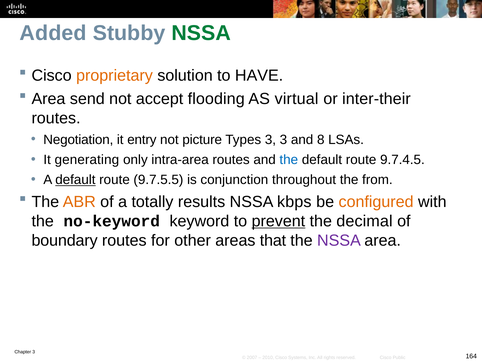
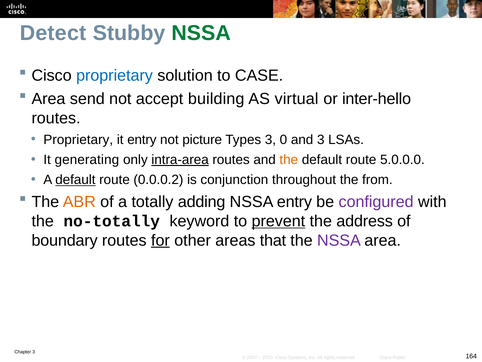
Added: Added -> Detect
proprietary at (114, 75) colour: orange -> blue
HAVE: HAVE -> CASE
flooding: flooding -> building
inter-their: inter-their -> inter-hello
Negotiation at (78, 139): Negotiation -> Proprietary
3 3: 3 -> 0
and 8: 8 -> 3
intra-area underline: none -> present
the at (289, 159) colour: blue -> orange
9.7.4.5: 9.7.4.5 -> 5.0.0.0
9.7.5.5: 9.7.5.5 -> 0.0.0.2
results: results -> adding
NSSA kbps: kbps -> entry
configured colour: orange -> purple
no-keyword: no-keyword -> no-totally
decimal: decimal -> address
for underline: none -> present
